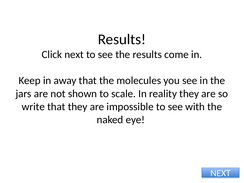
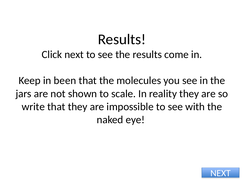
away: away -> been
